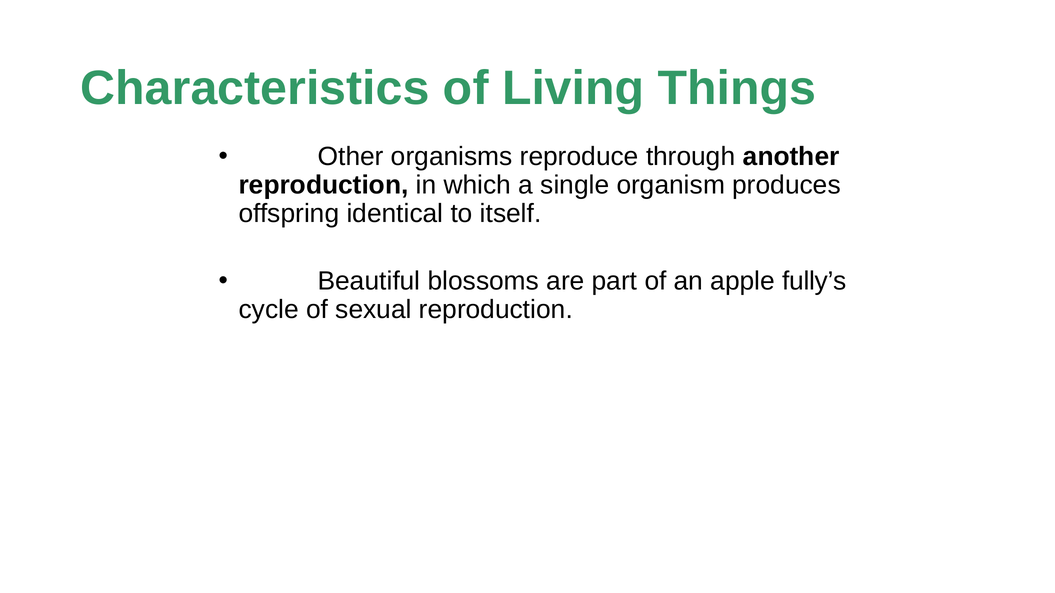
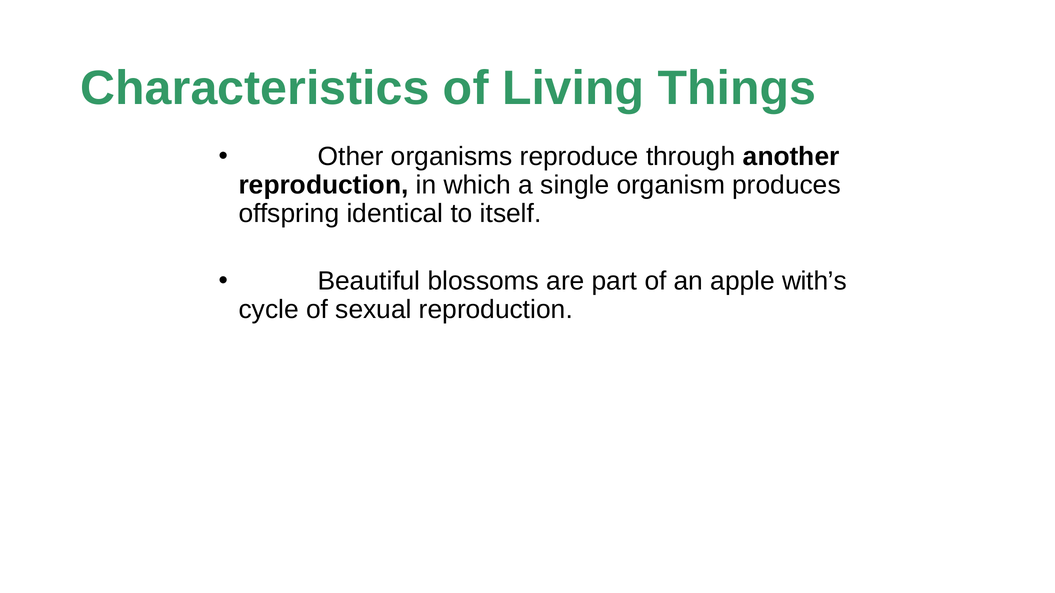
fully’s: fully’s -> with’s
